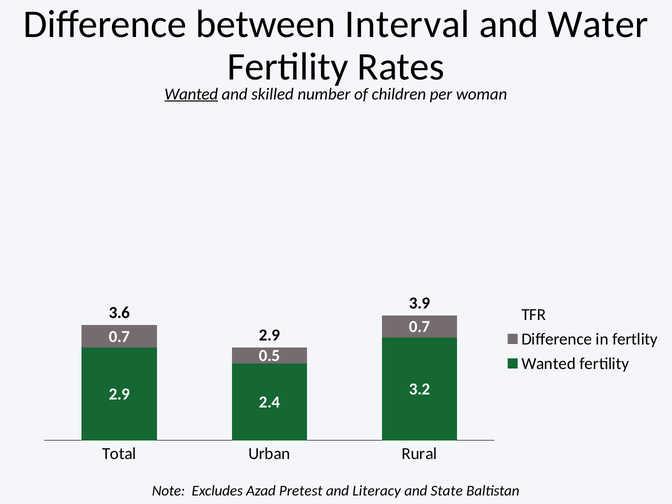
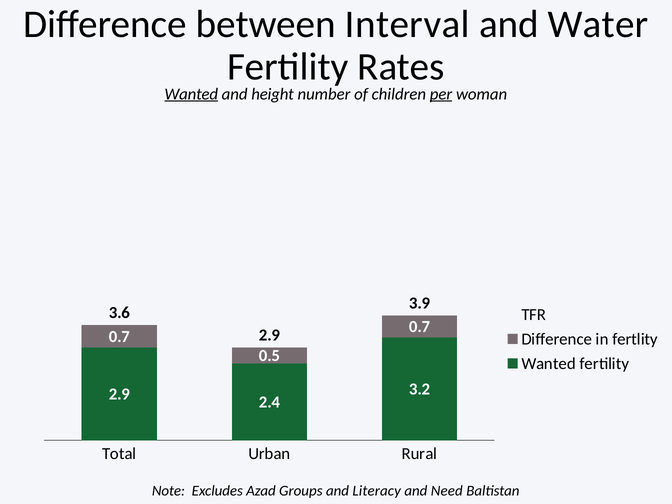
skilled: skilled -> height
per underline: none -> present
Pretest: Pretest -> Groups
State: State -> Need
